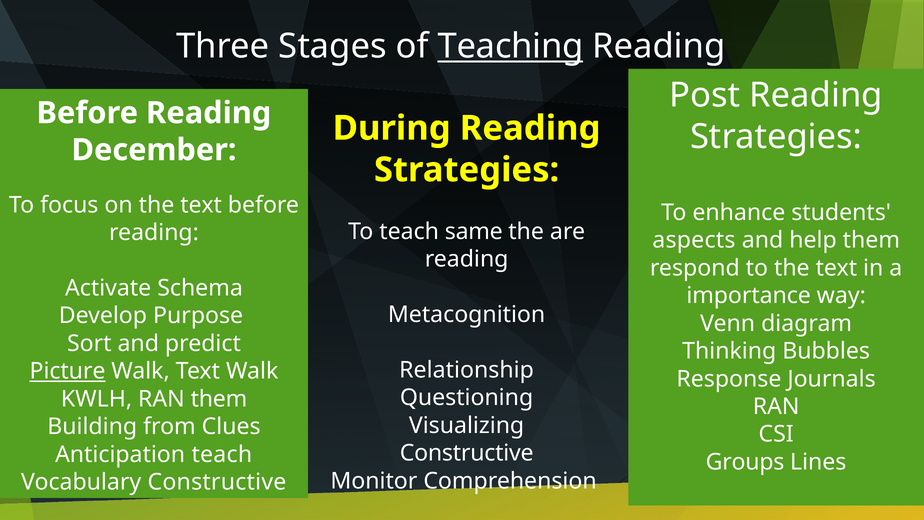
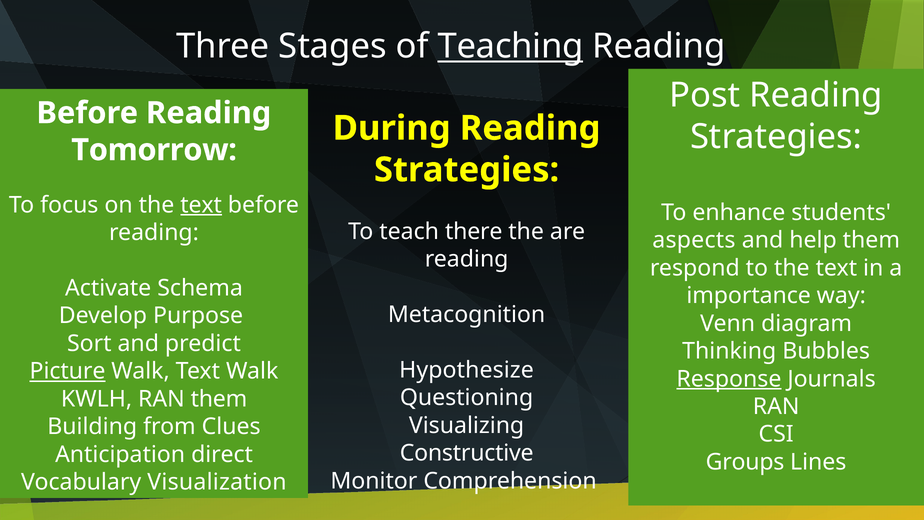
December: December -> Tomorrow
text at (201, 205) underline: none -> present
same: same -> there
Relationship: Relationship -> Hypothesize
Response underline: none -> present
Anticipation teach: teach -> direct
Vocabulary Constructive: Constructive -> Visualization
